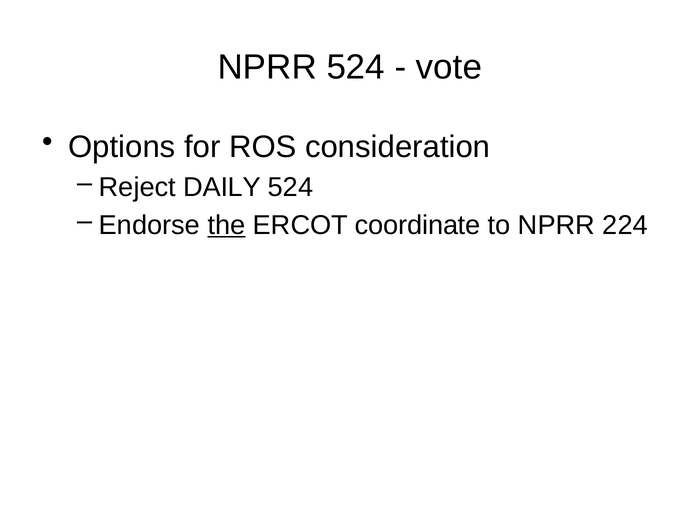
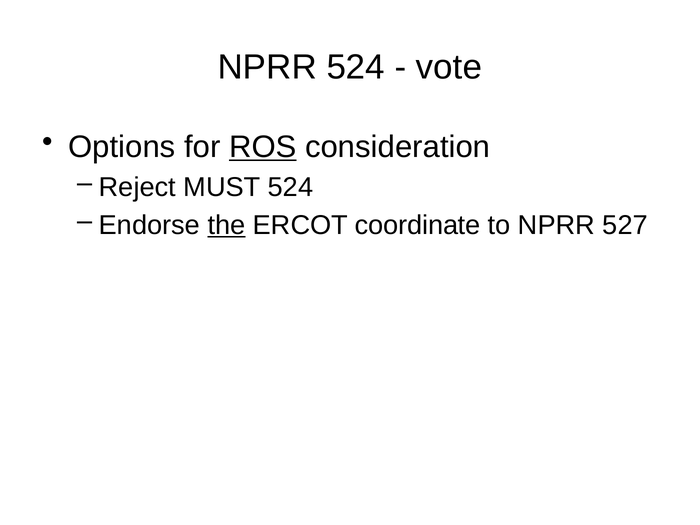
ROS underline: none -> present
DAILY: DAILY -> MUST
224: 224 -> 527
